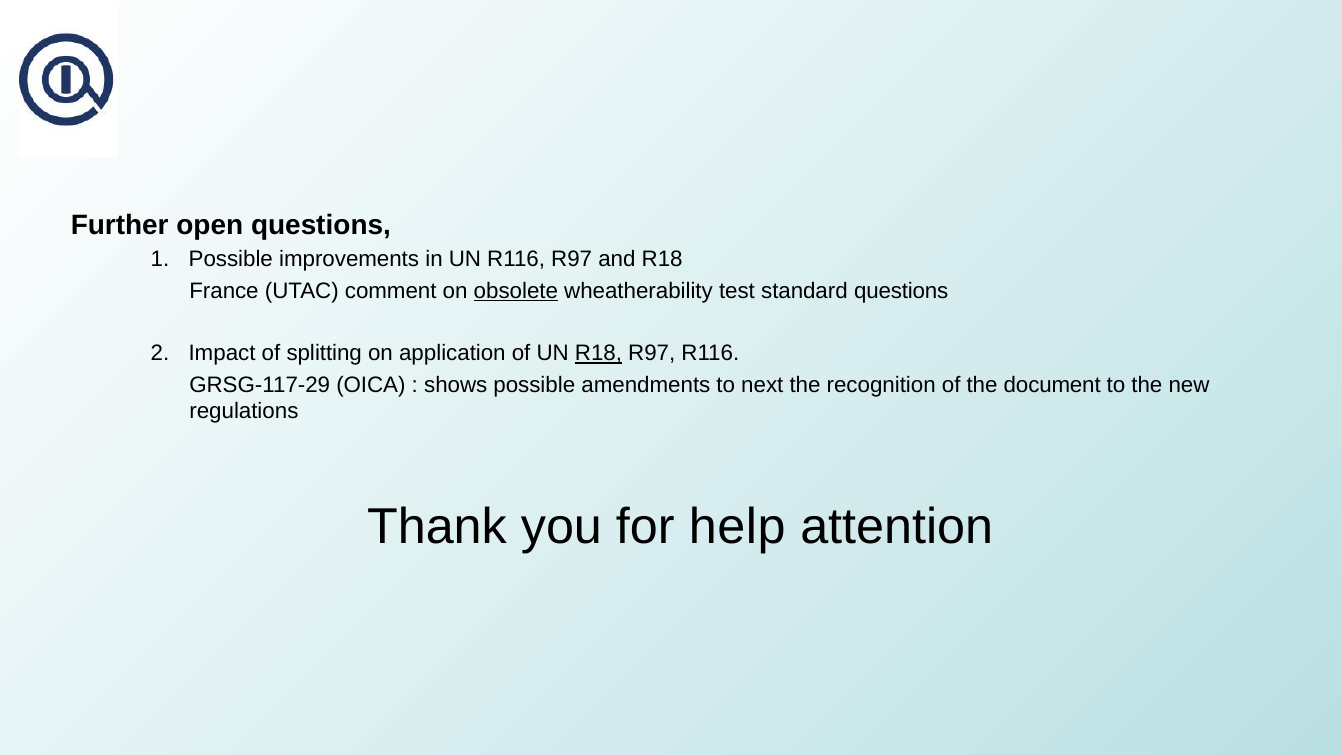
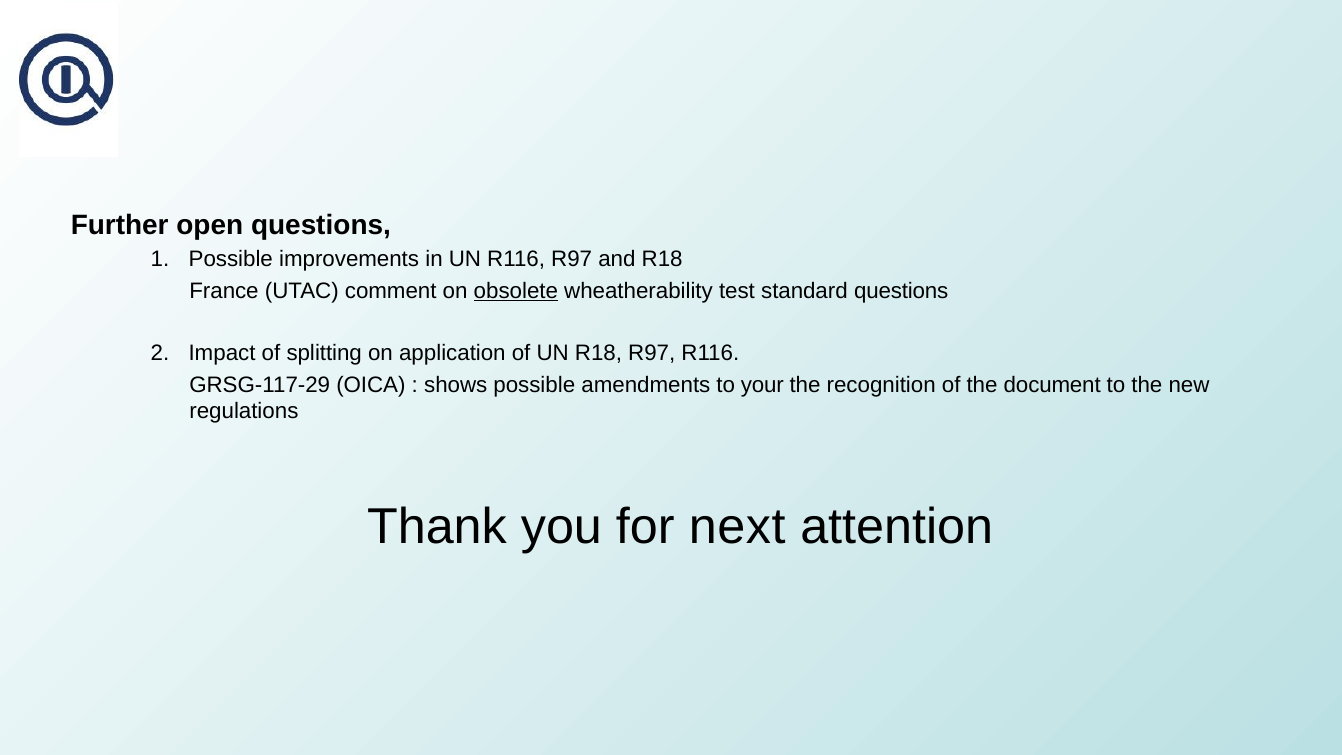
R18 at (598, 353) underline: present -> none
next: next -> your
help: help -> next
